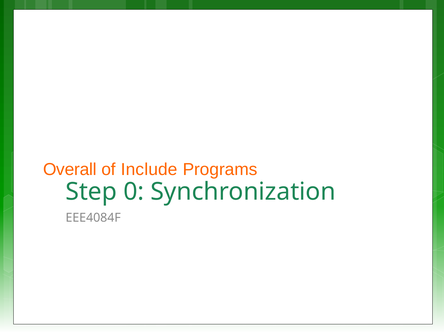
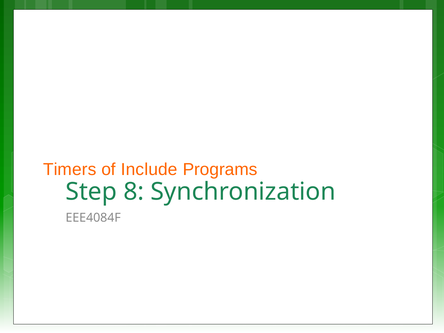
Overall: Overall -> Timers
0: 0 -> 8
